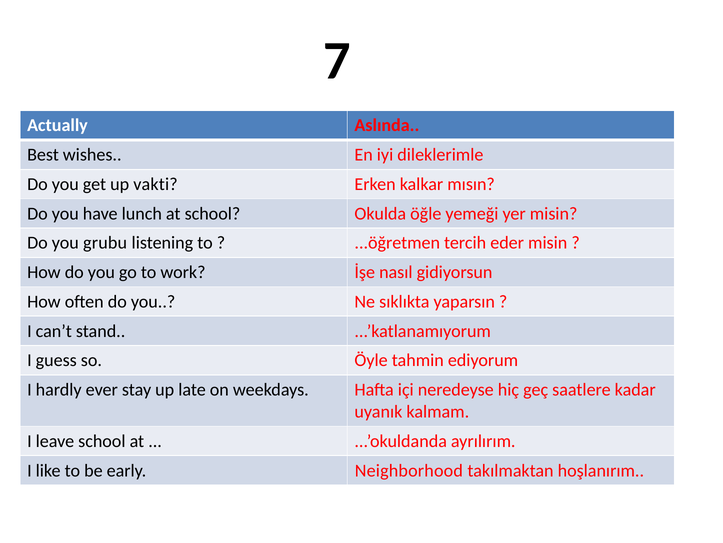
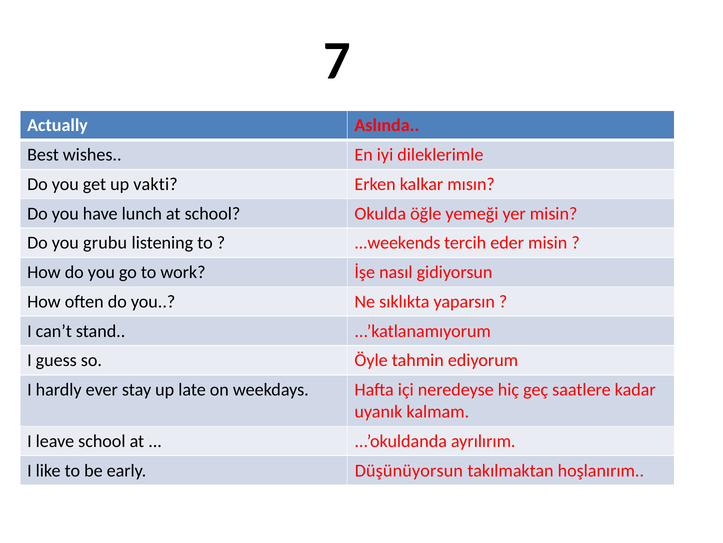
...öğretmen: ...öğretmen -> ...weekends
Neighborhood: Neighborhood -> Düşünüyorsun
